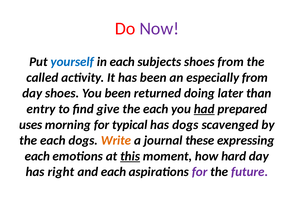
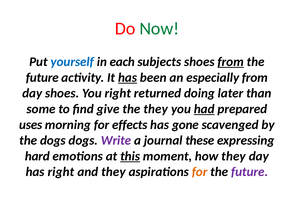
Now colour: purple -> green
from at (231, 62) underline: none -> present
called at (42, 77): called -> future
has at (128, 77) underline: none -> present
You been: been -> right
entry: entry -> some
each at (156, 109): each -> they
typical: typical -> effects
has dogs: dogs -> gone
each at (53, 140): each -> dogs
Write colour: orange -> purple
each at (37, 156): each -> hard
how hard: hard -> they
and each: each -> they
for at (200, 171) colour: purple -> orange
